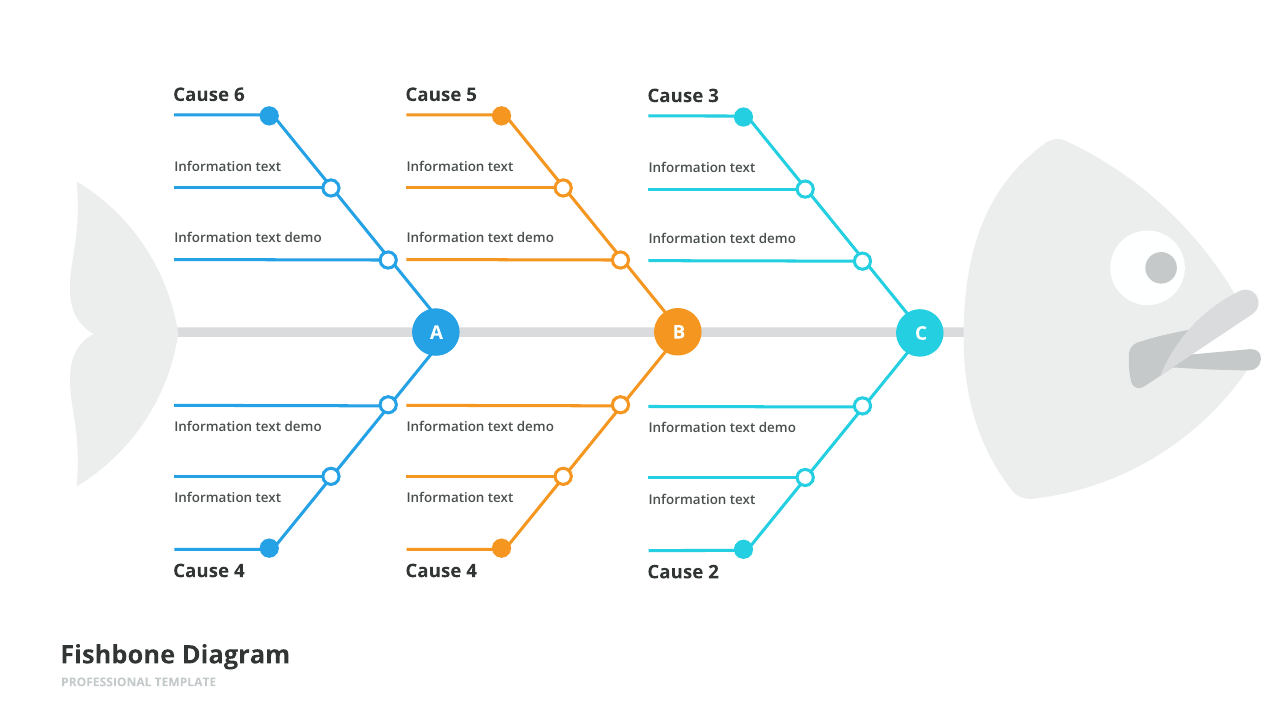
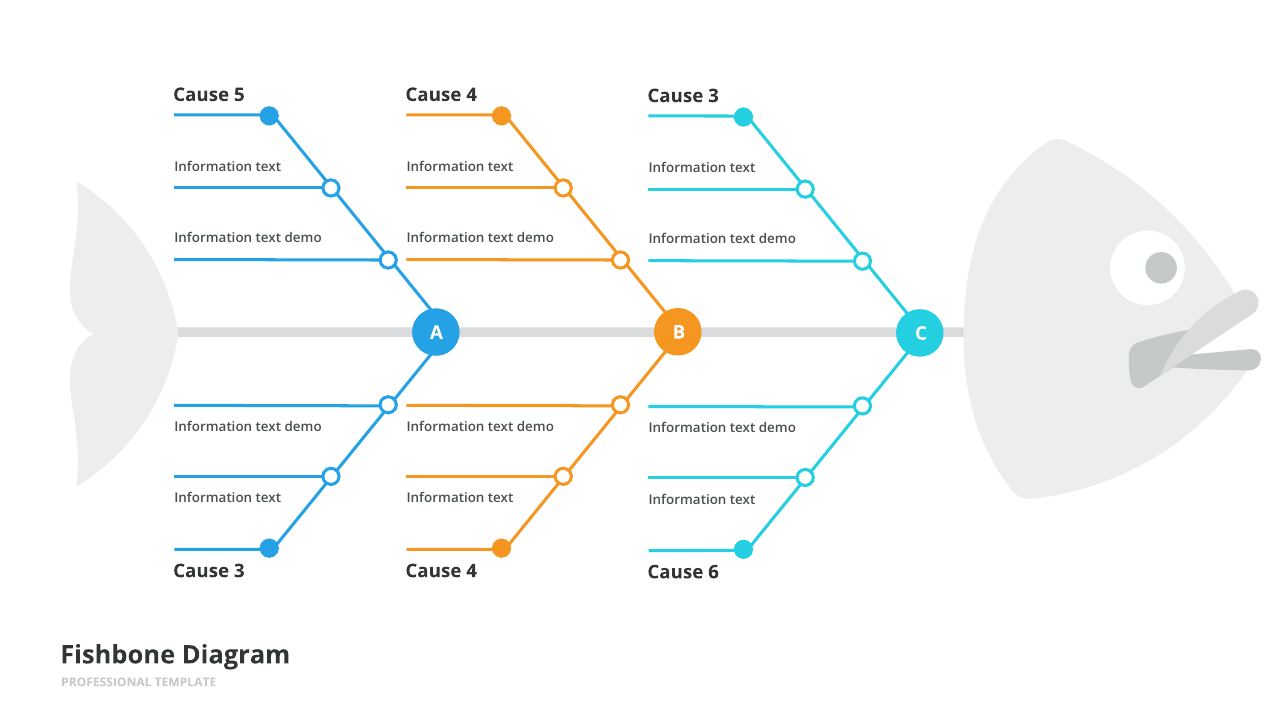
6: 6 -> 5
5 at (472, 95): 5 -> 4
4 at (239, 571): 4 -> 3
2: 2 -> 6
